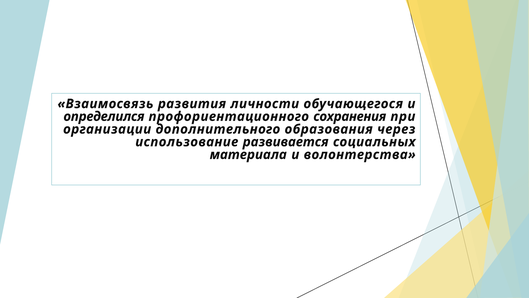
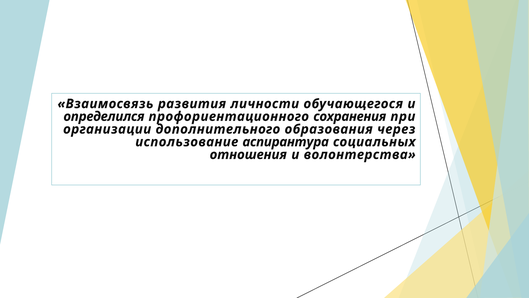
развивается: развивается -> аспирантура
материала: материала -> отношения
